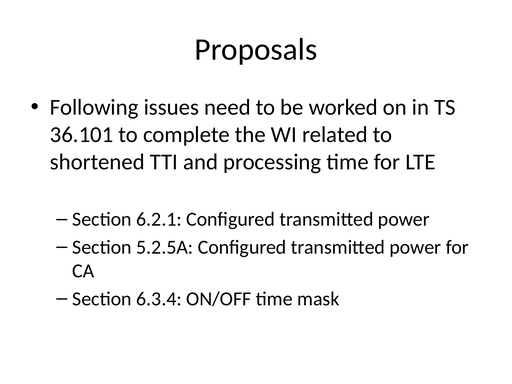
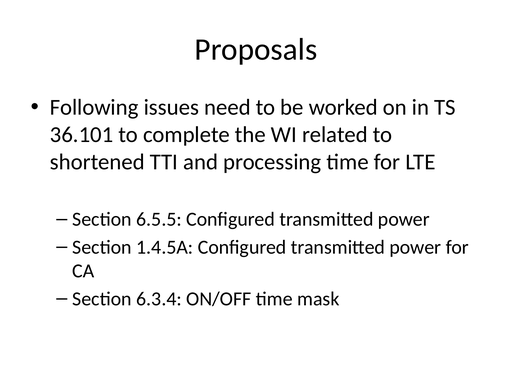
6.2.1: 6.2.1 -> 6.5.5
5.2.5A: 5.2.5A -> 1.4.5A
